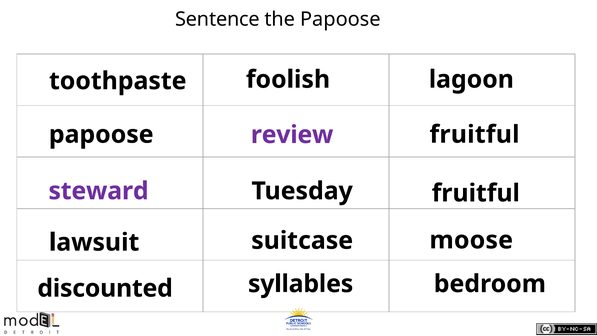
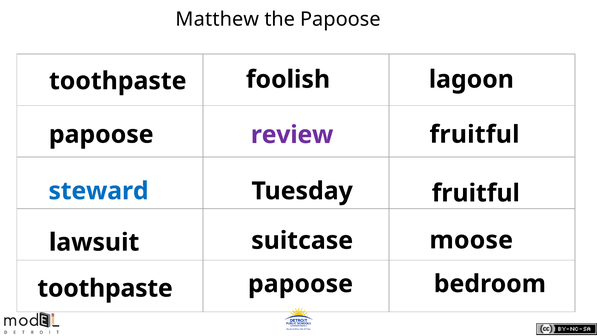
Sentence: Sentence -> Matthew
steward colour: purple -> blue
syllables at (301, 284): syllables -> papoose
discounted at (105, 288): discounted -> toothpaste
